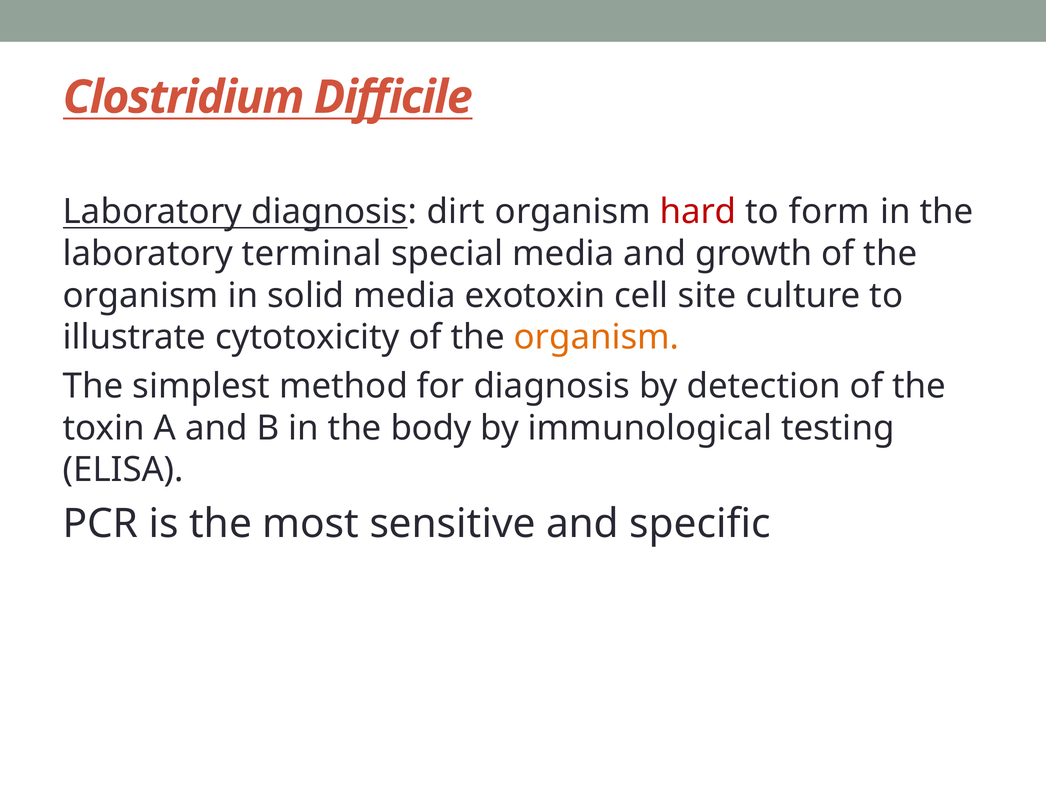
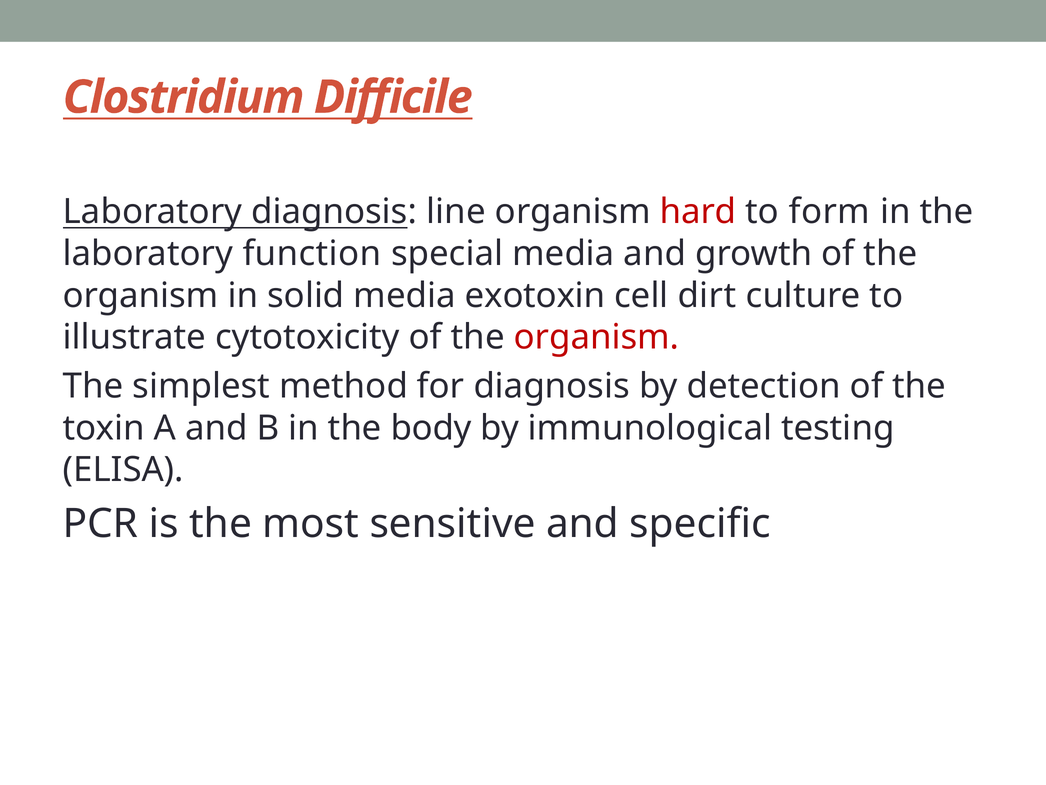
dirt: dirt -> line
terminal: terminal -> function
site: site -> dirt
organism at (597, 337) colour: orange -> red
